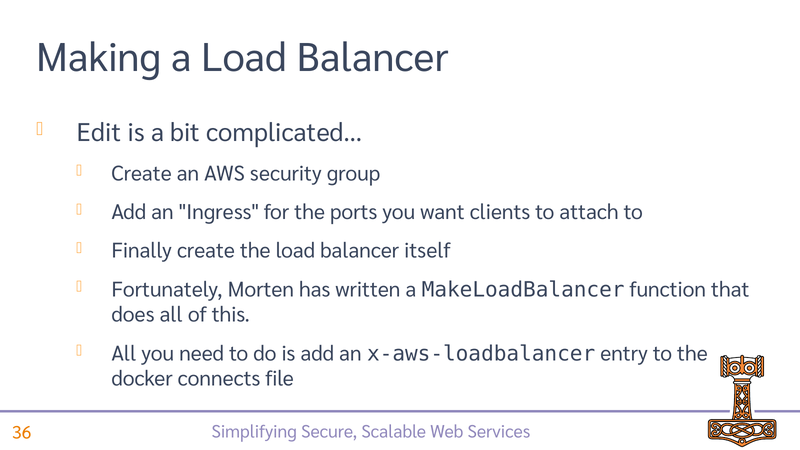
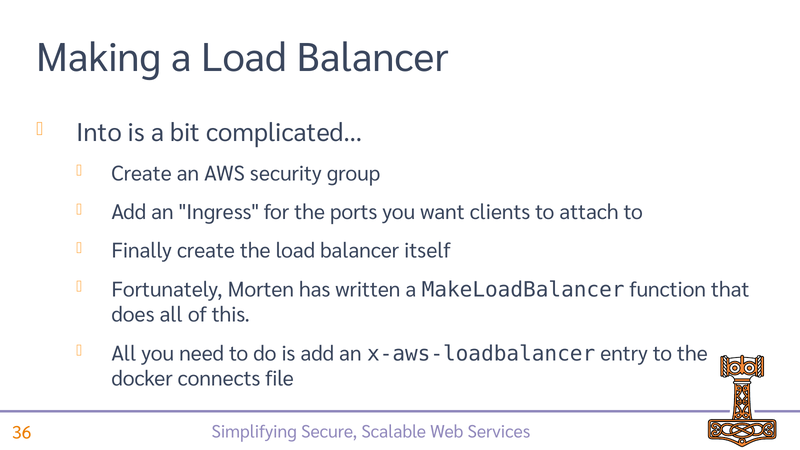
Edit: Edit -> Into
